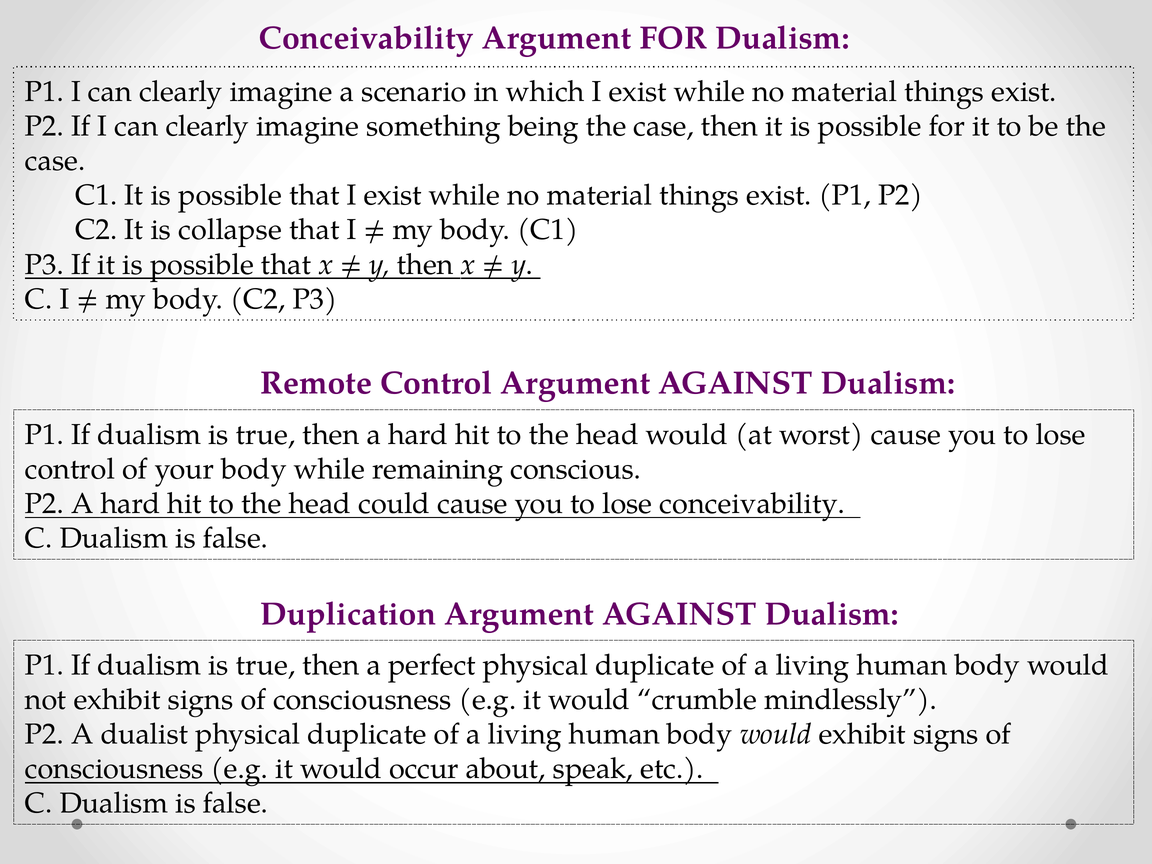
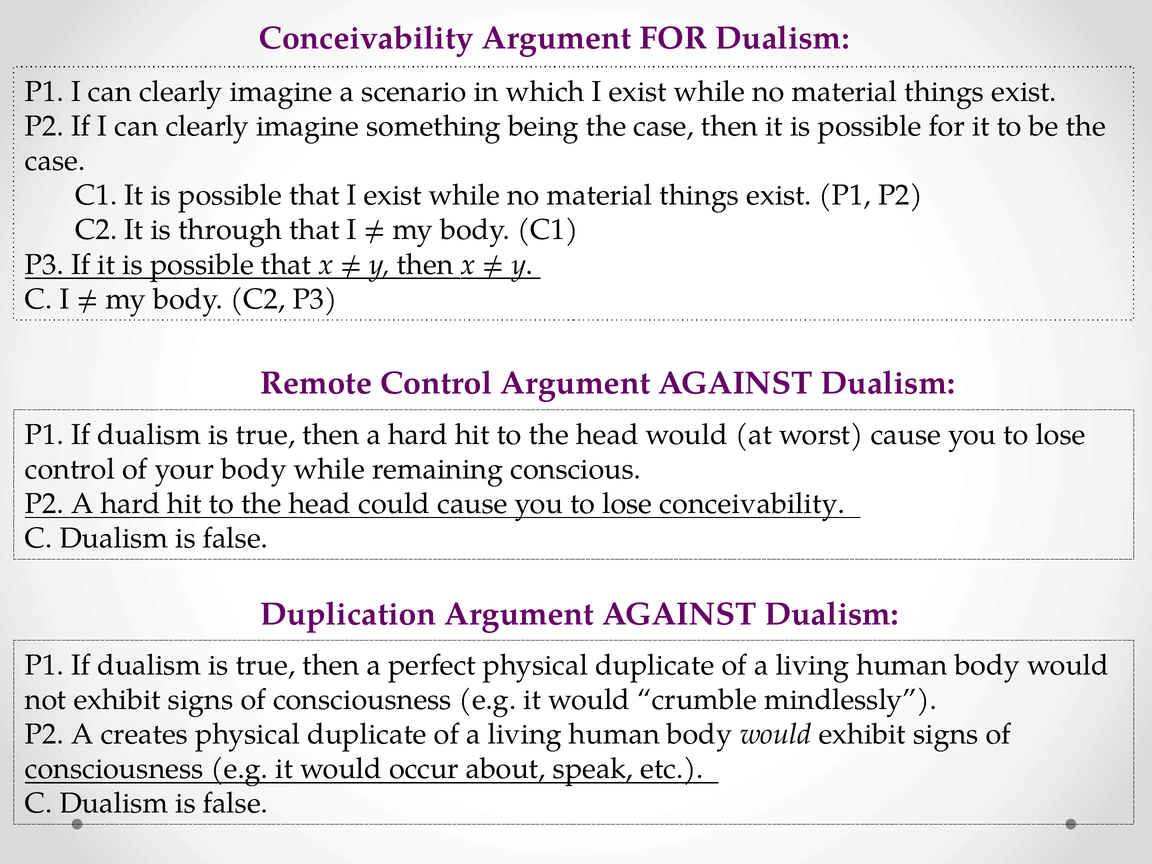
collapse: collapse -> through
dualist: dualist -> creates
